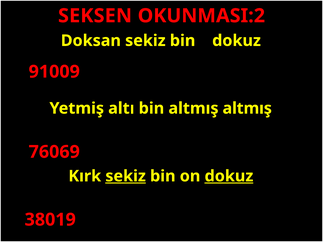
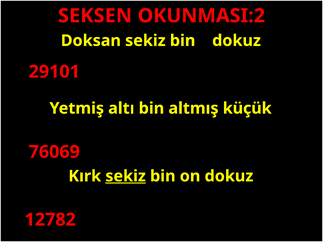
91009: 91009 -> 29101
altmış altmış: altmış -> küçük
dokuz at (229, 176) underline: present -> none
38019: 38019 -> 12782
